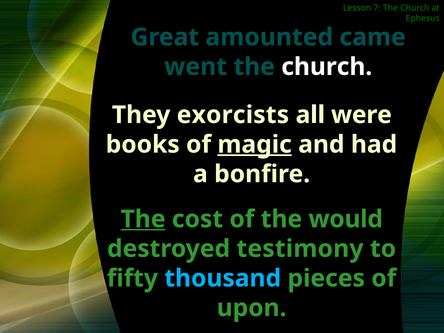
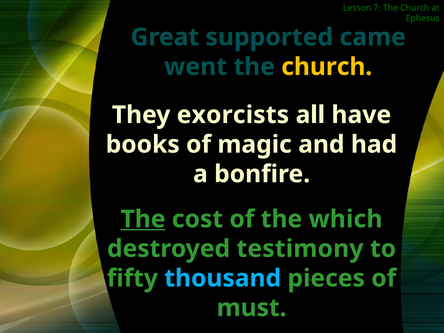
amounted: amounted -> supported
church at (327, 67) colour: white -> yellow
were: were -> have
magic underline: present -> none
would: would -> which
upon: upon -> must
